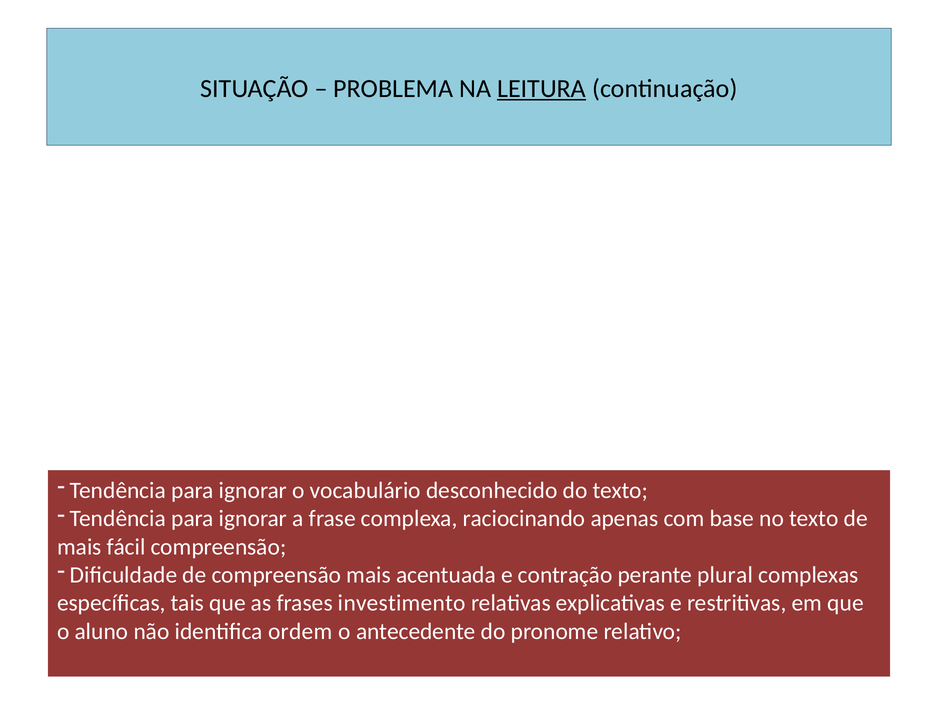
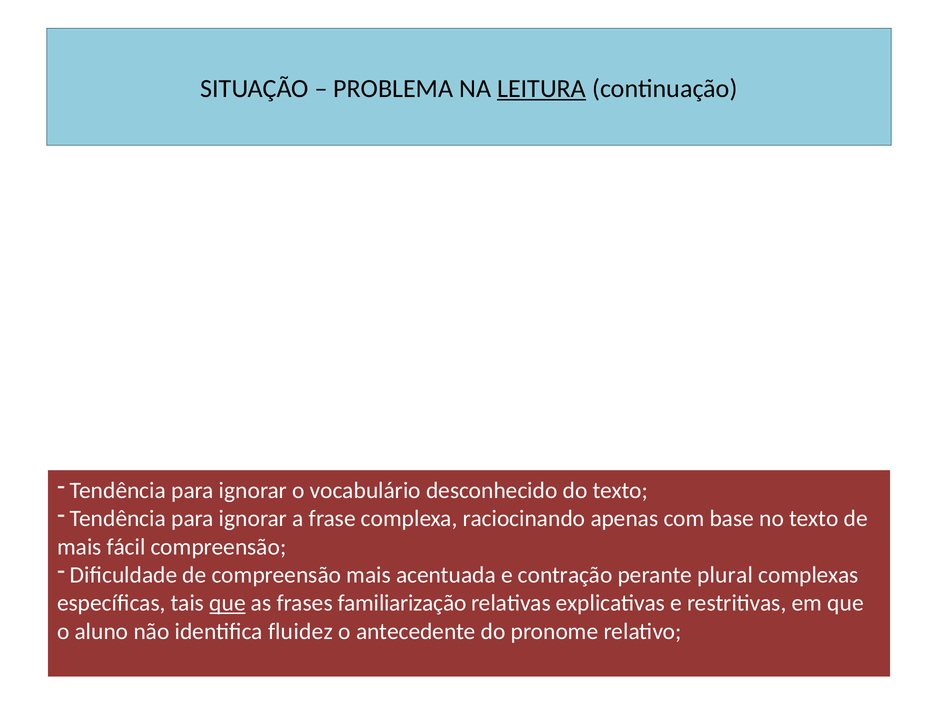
que at (228, 603) underline: none -> present
investimento: investimento -> familiarização
ordem: ordem -> fluidez
